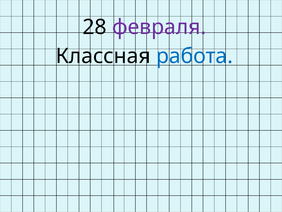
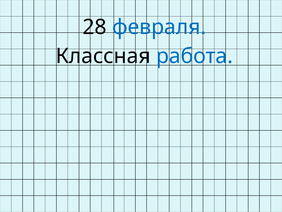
февраля colour: purple -> blue
